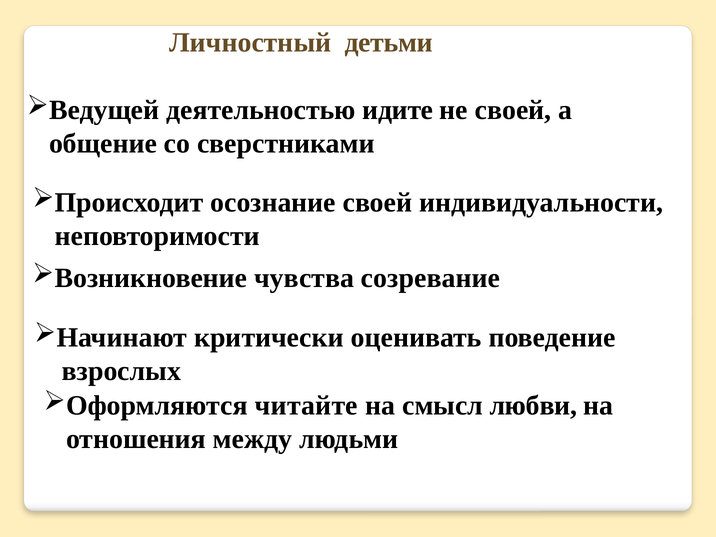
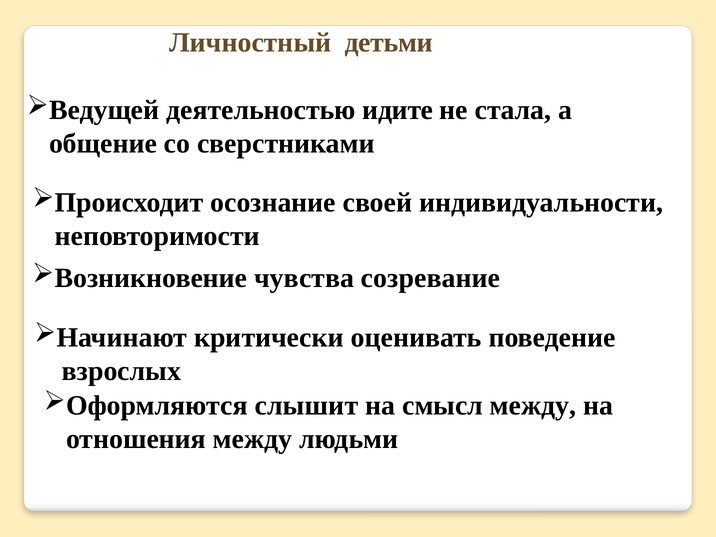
не своей: своей -> стала
читайте: читайте -> слышит
смысл любви: любви -> между
